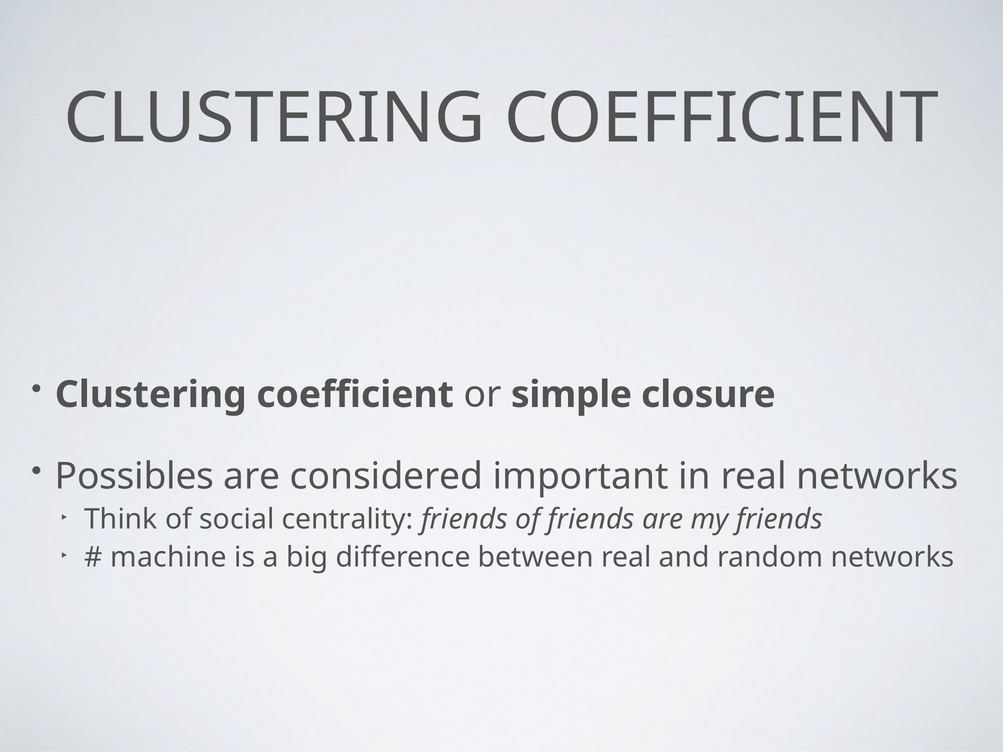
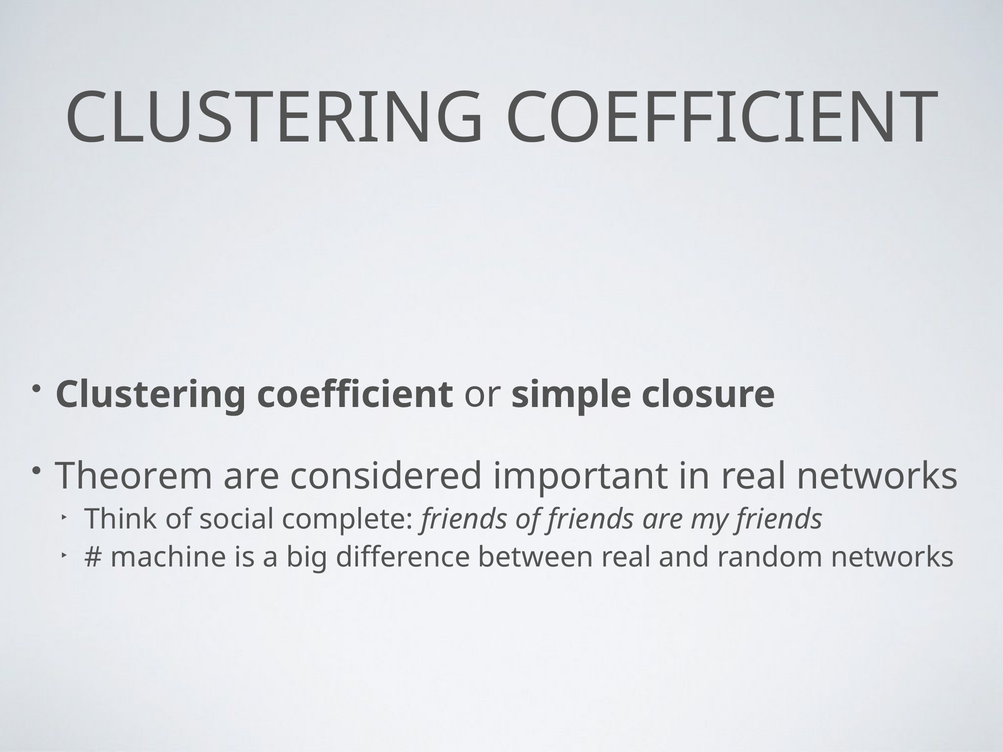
Possibles: Possibles -> Theorem
centrality: centrality -> complete
